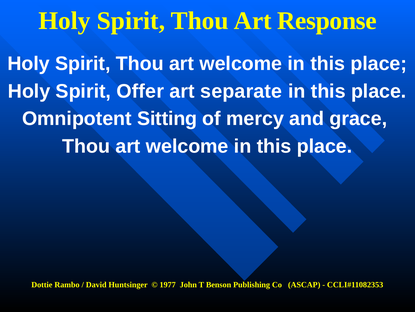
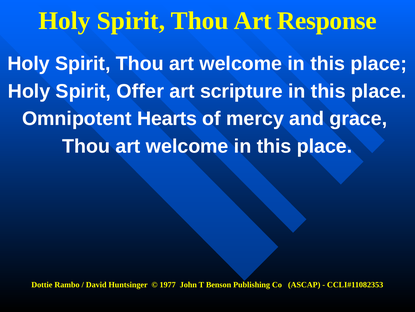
separate: separate -> scripture
Sitting: Sitting -> Hearts
